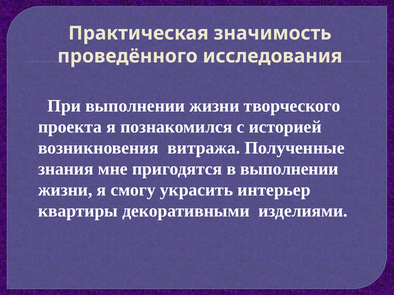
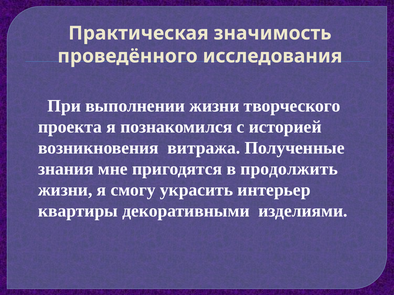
в выполнении: выполнении -> продолжить
